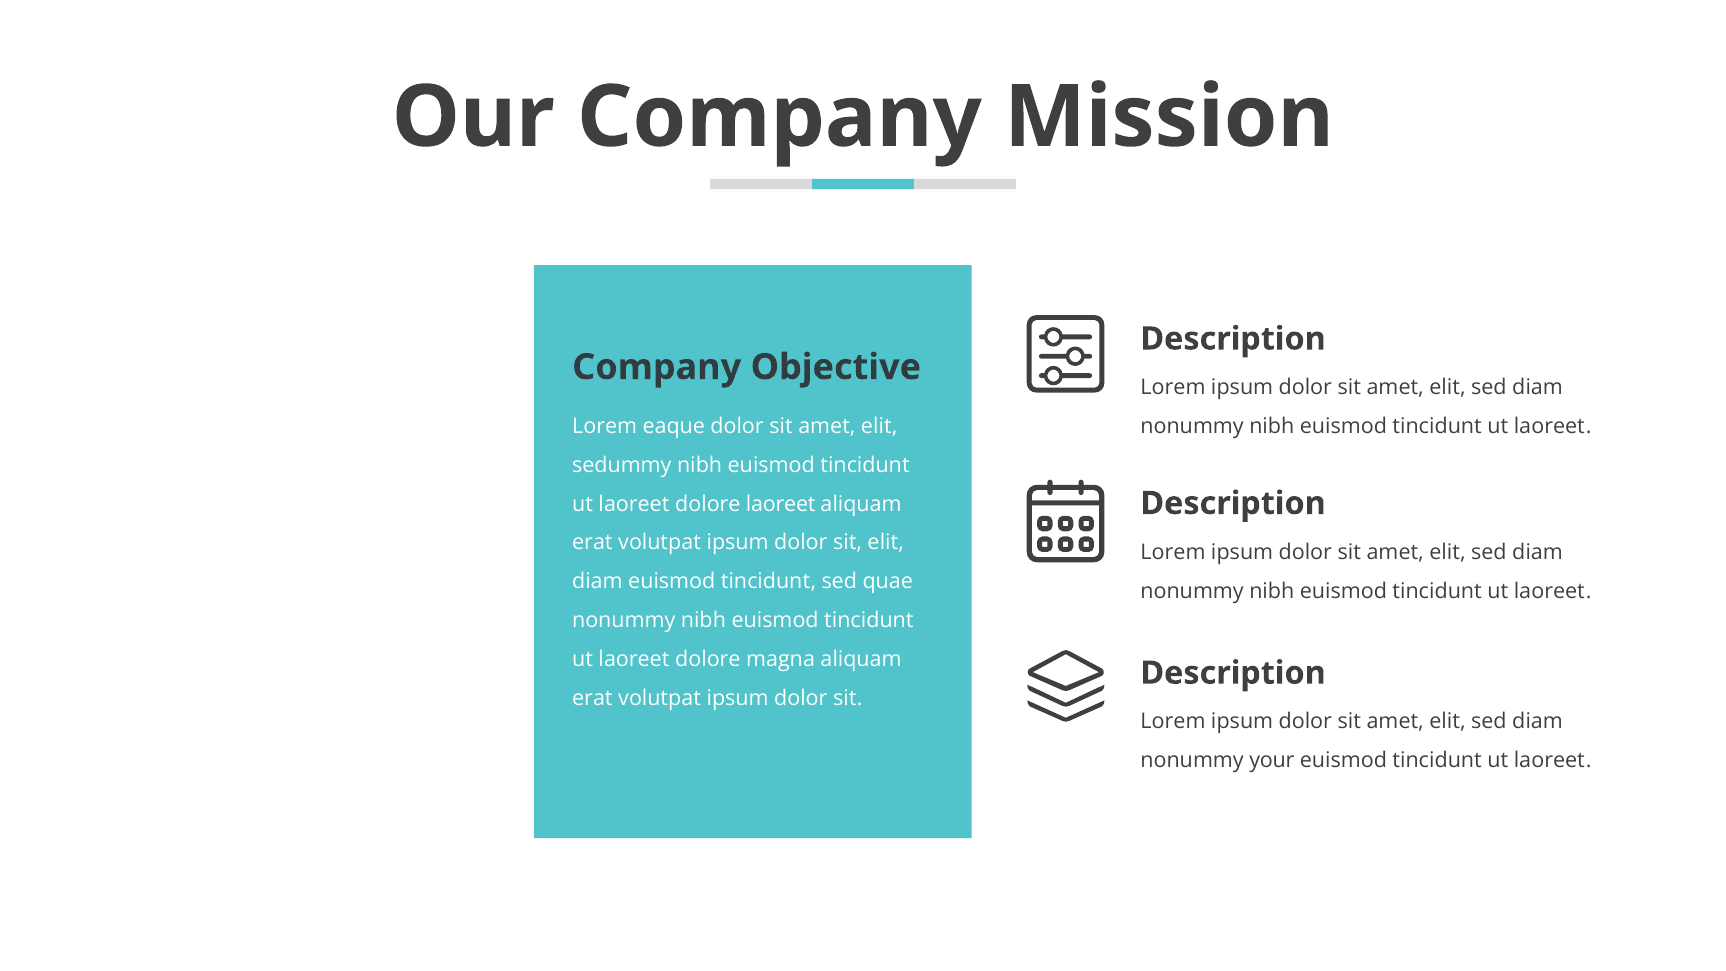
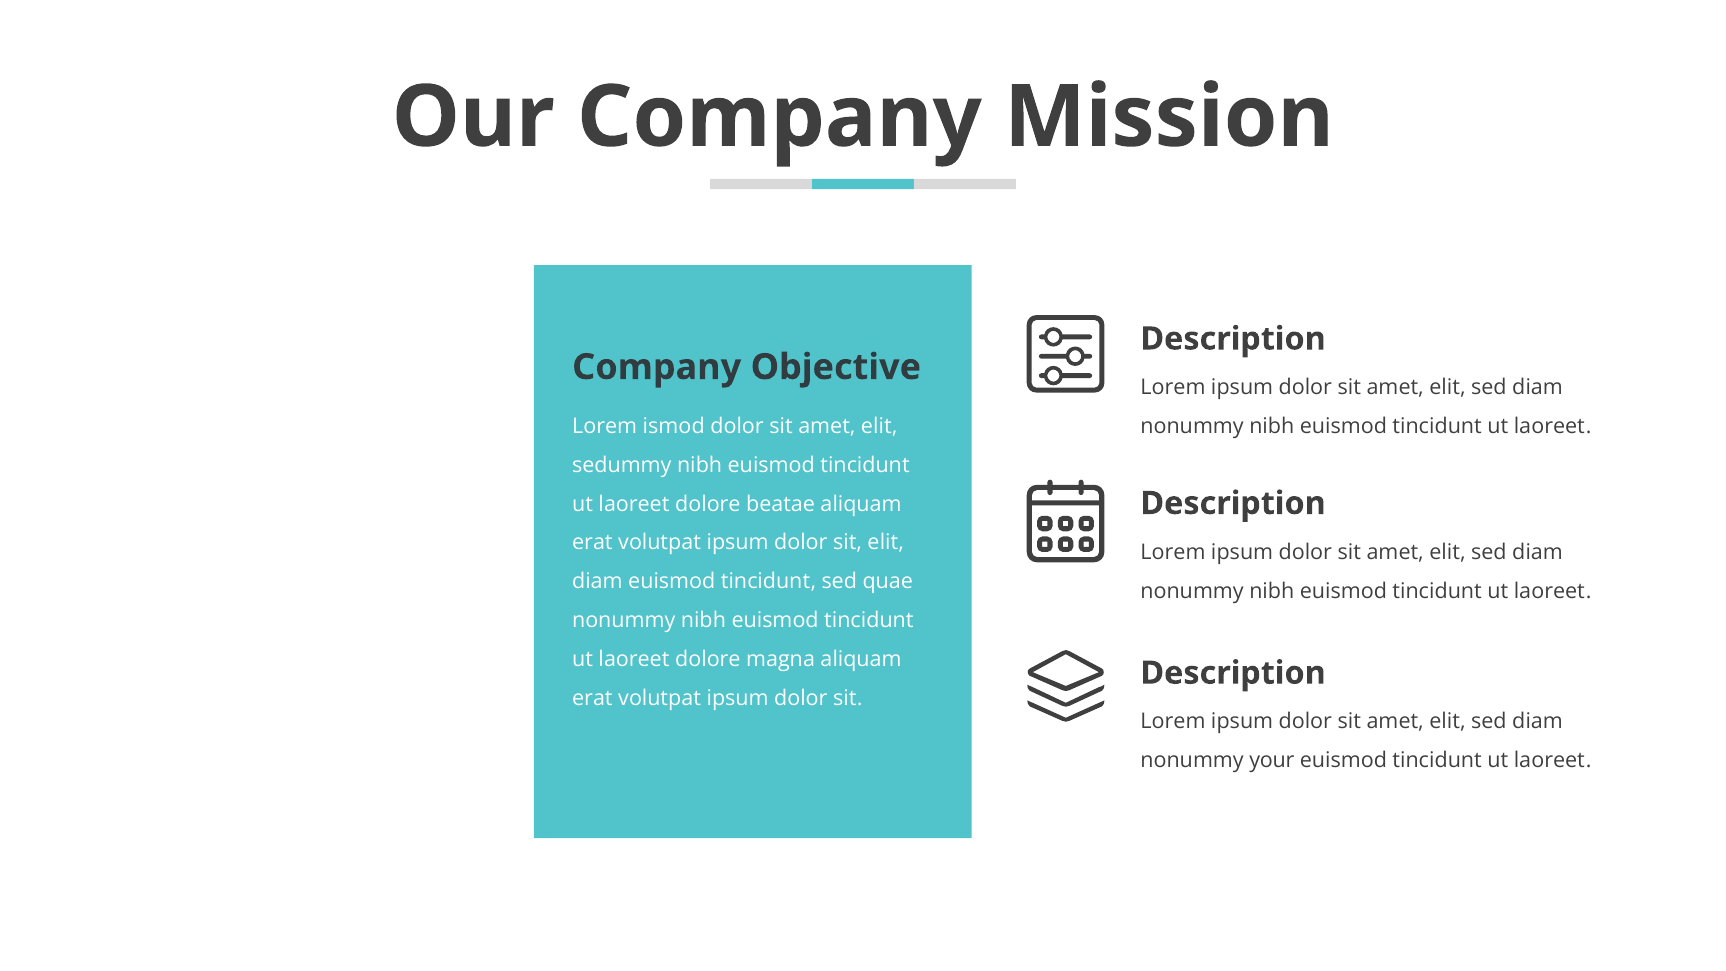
eaque: eaque -> ismod
dolore laoreet: laoreet -> beatae
